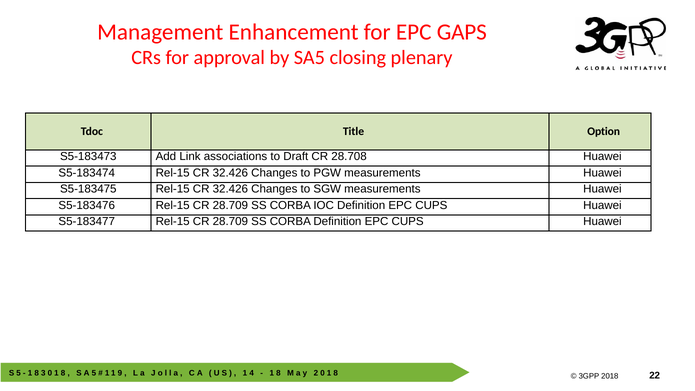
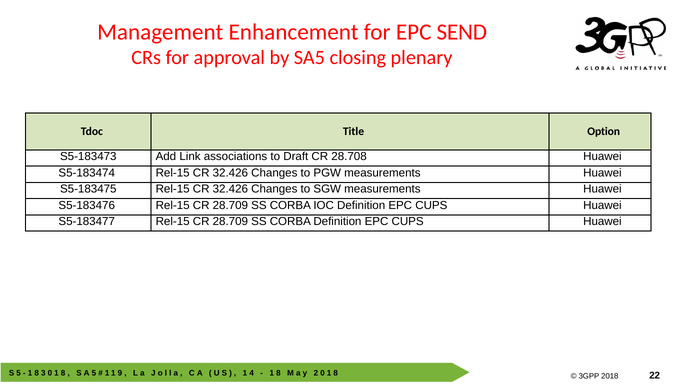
GAPS: GAPS -> SEND
